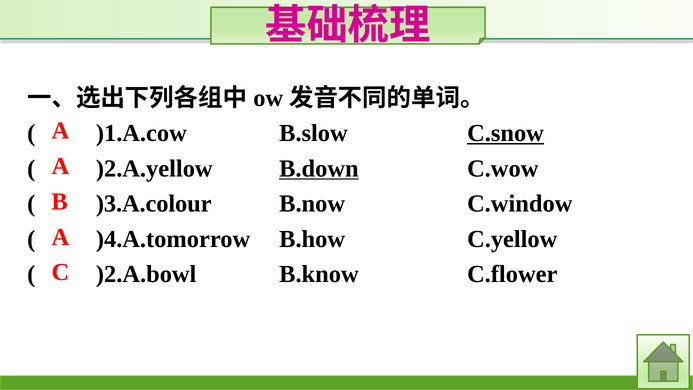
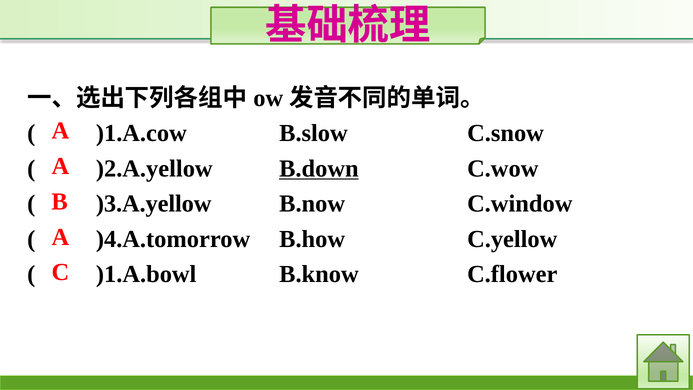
C.snow underline: present -> none
)3.A.colour: )3.A.colour -> )3.A.yellow
)2.A.bowl: )2.A.bowl -> )1.A.bowl
